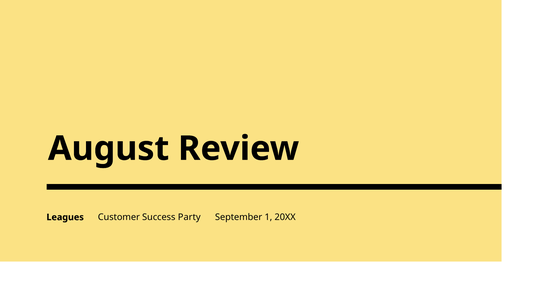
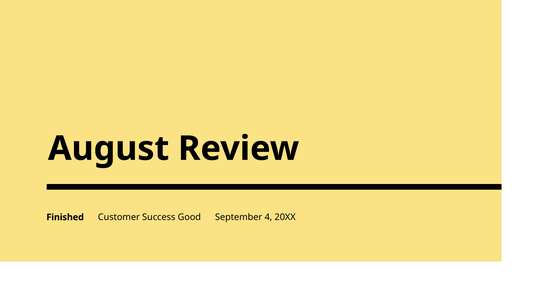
Leagues: Leagues -> Finished
Party: Party -> Good
1: 1 -> 4
